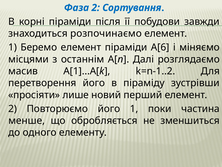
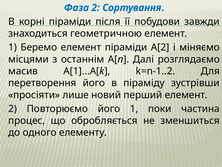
розпочинаємо: розпочинаємо -> геометричною
А[6: А[6 -> А[2
менше: менше -> процес
